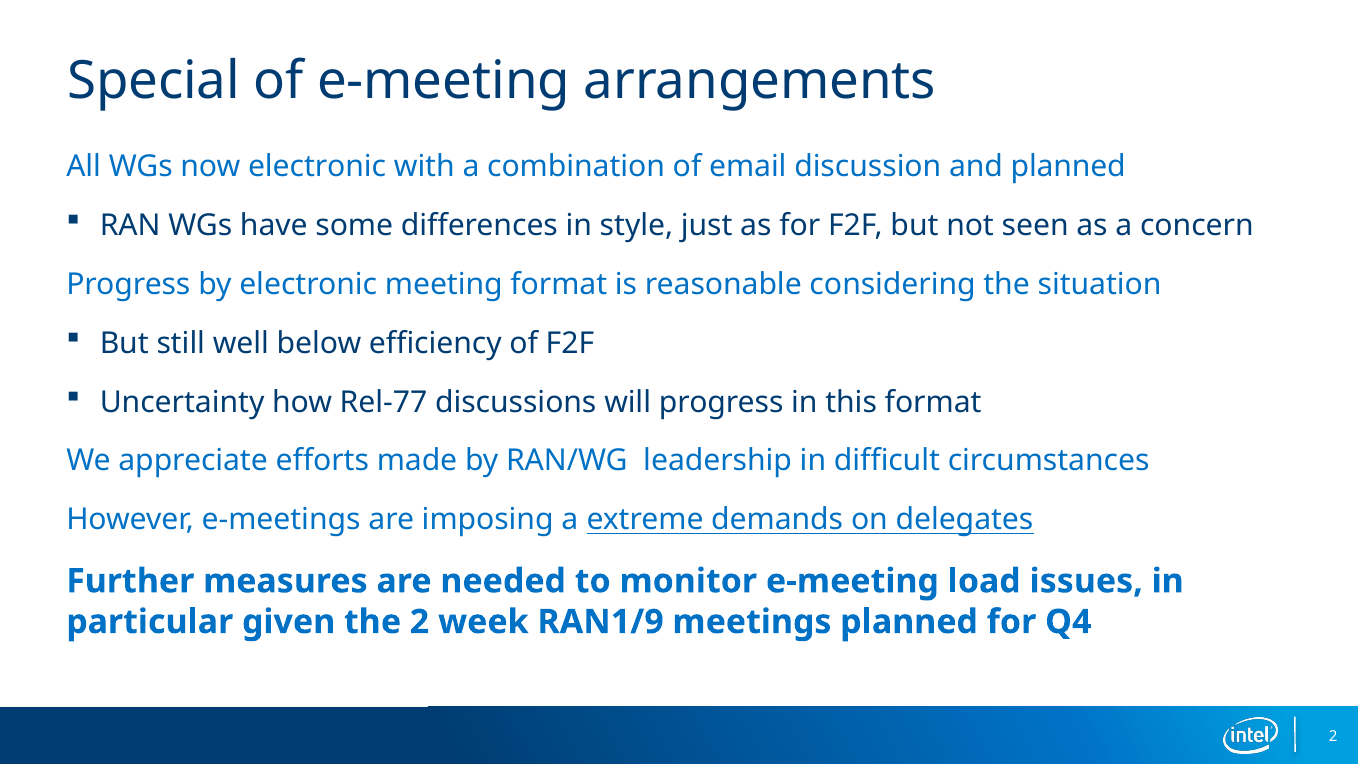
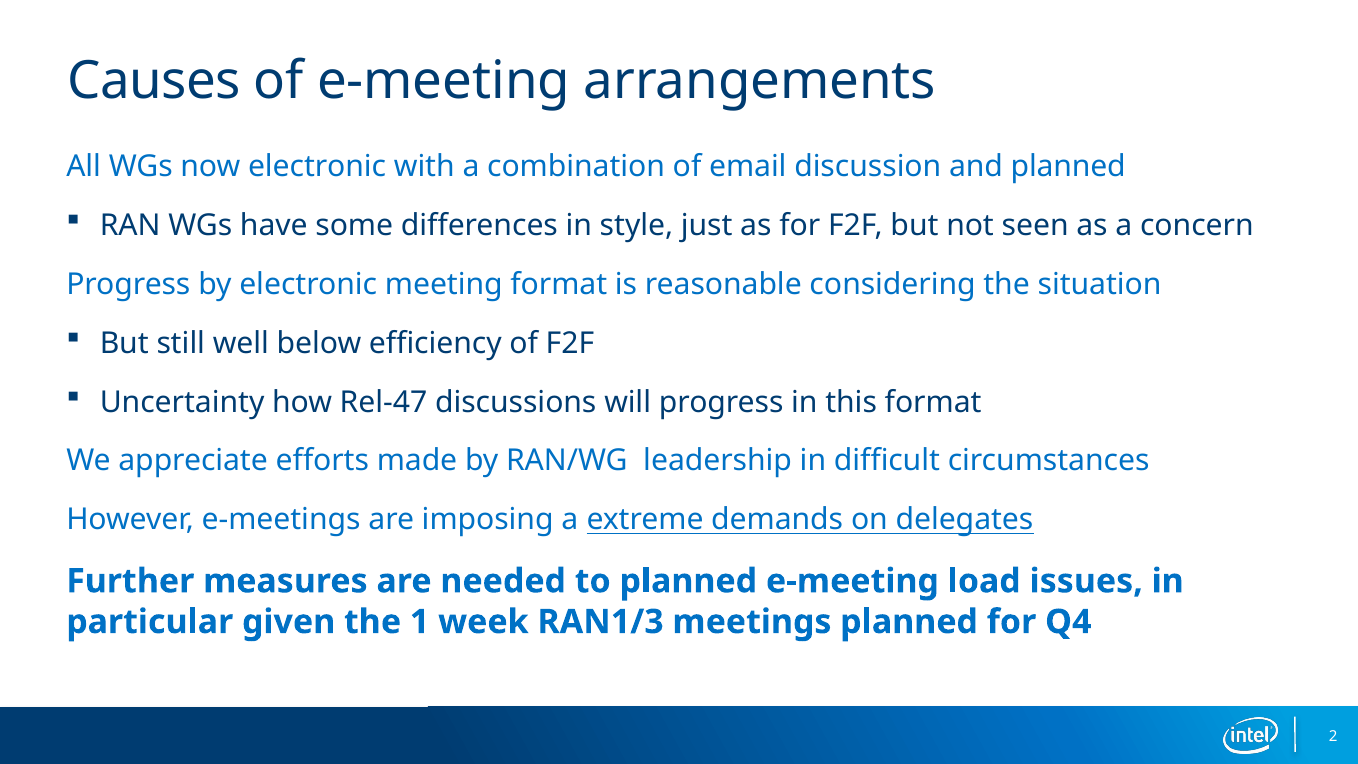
Special: Special -> Causes
Rel-77: Rel-77 -> Rel-47
to monitor: monitor -> planned
the 2: 2 -> 1
RAN1/9: RAN1/9 -> RAN1/3
